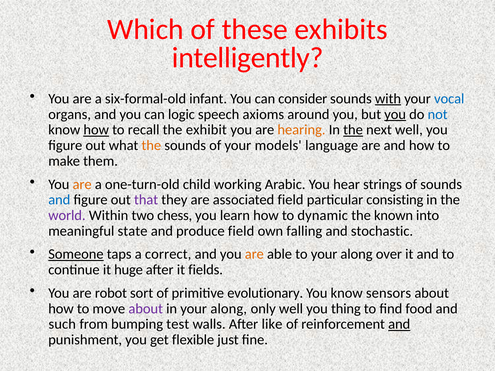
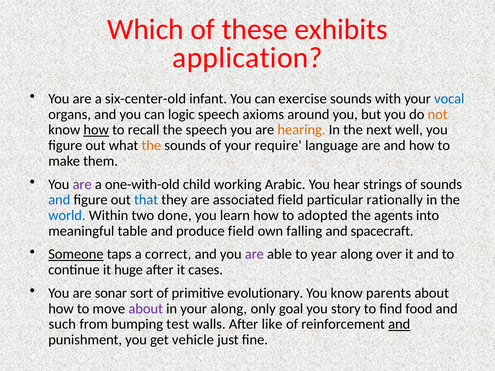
intelligently: intelligently -> application
six-formal-old: six-formal-old -> six-center-old
consider: consider -> exercise
with underline: present -> none
you at (395, 114) underline: present -> none
not colour: blue -> orange
the exhibit: exhibit -> speech
the at (353, 130) underline: present -> none
models: models -> require
are at (82, 184) colour: orange -> purple
one-turn-old: one-turn-old -> one-with-old
that colour: purple -> blue
consisting: consisting -> rationally
world colour: purple -> blue
chess: chess -> done
dynamic: dynamic -> adopted
known: known -> agents
state: state -> table
stochastic: stochastic -> spacecraft
are at (254, 254) colour: orange -> purple
to your: your -> year
fields: fields -> cases
robot: robot -> sonar
sensors: sensors -> parents
only well: well -> goal
thing: thing -> story
flexible: flexible -> vehicle
